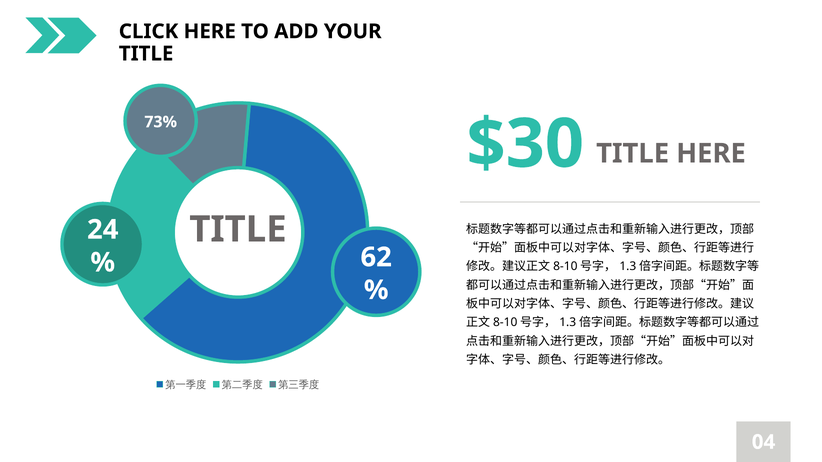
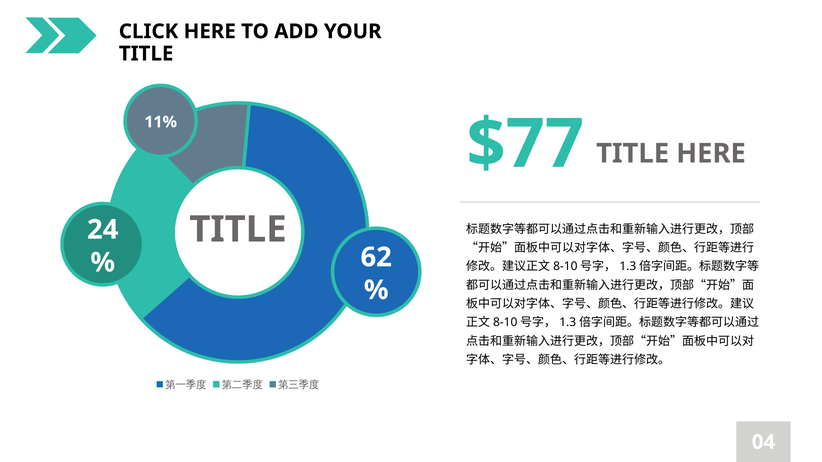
73%: 73% -> 11%
$30: $30 -> $77
